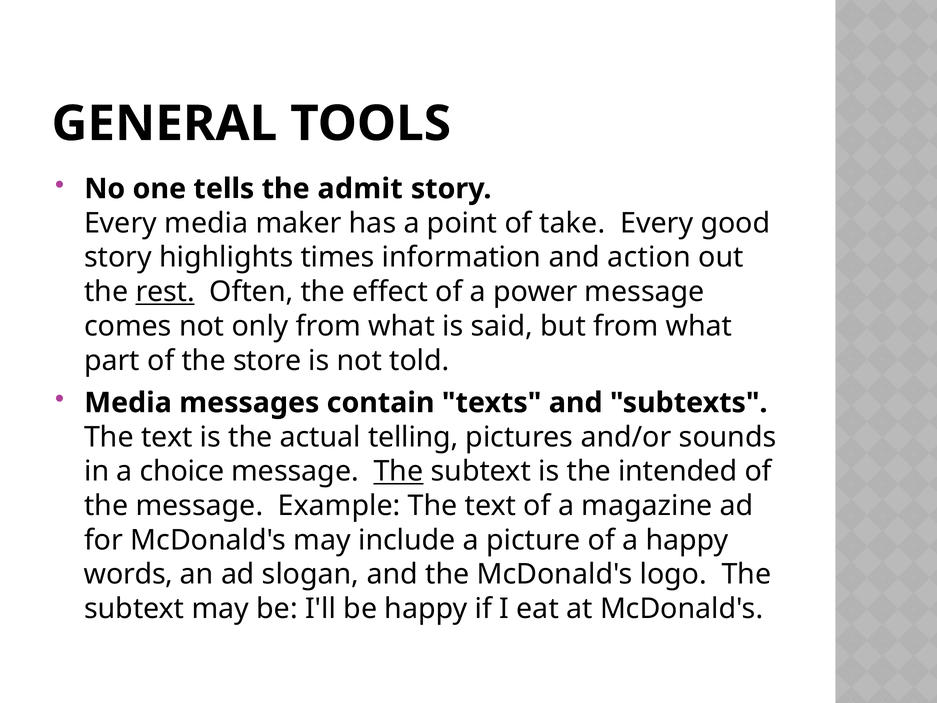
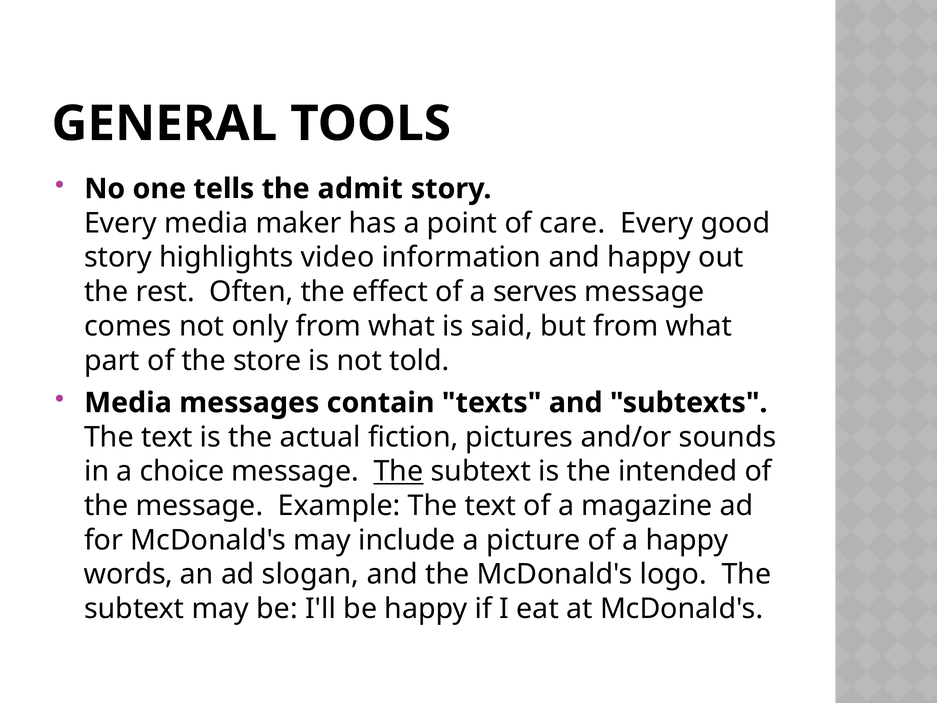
take: take -> care
times: times -> video
and action: action -> happy
rest underline: present -> none
power: power -> serves
telling: telling -> fiction
